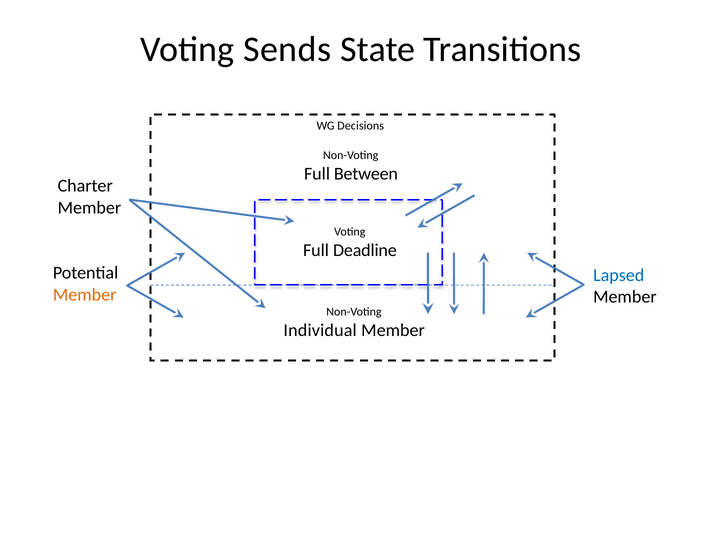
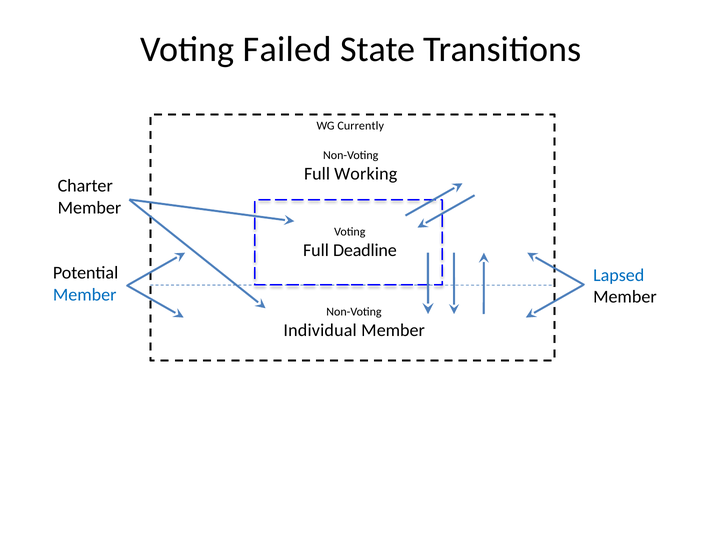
Sends: Sends -> Failed
Decisions: Decisions -> Currently
Between: Between -> Working
Member at (85, 295) colour: orange -> blue
